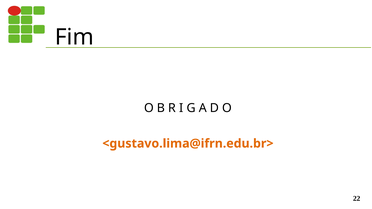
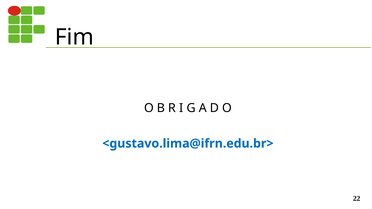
<gustavo.lima@ifrn.edu.br> colour: orange -> blue
